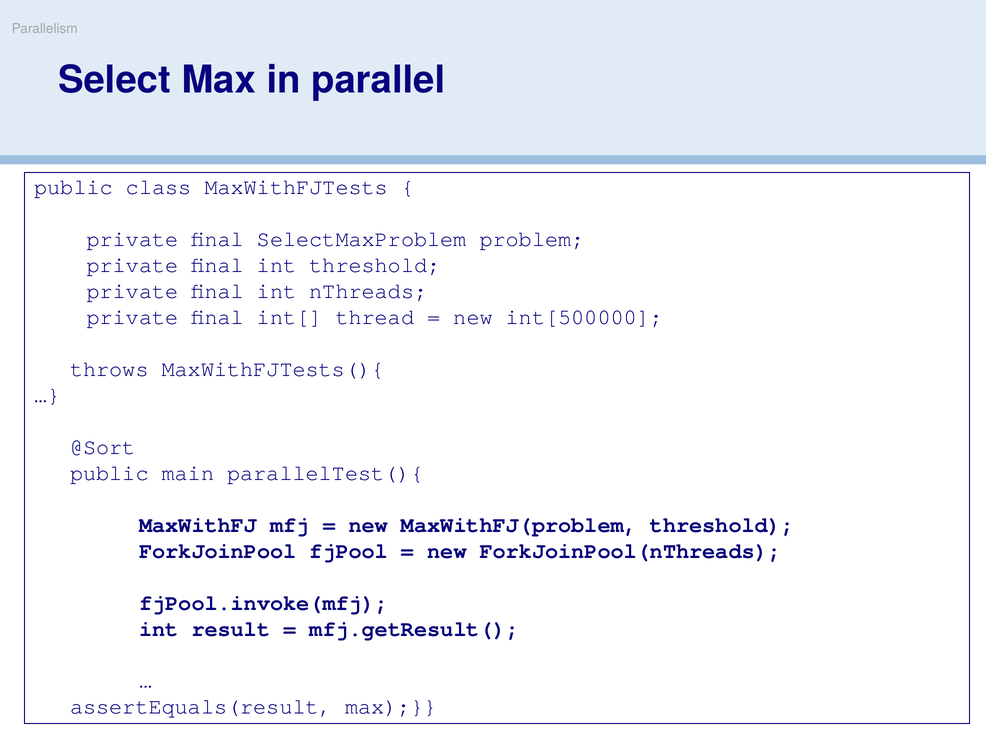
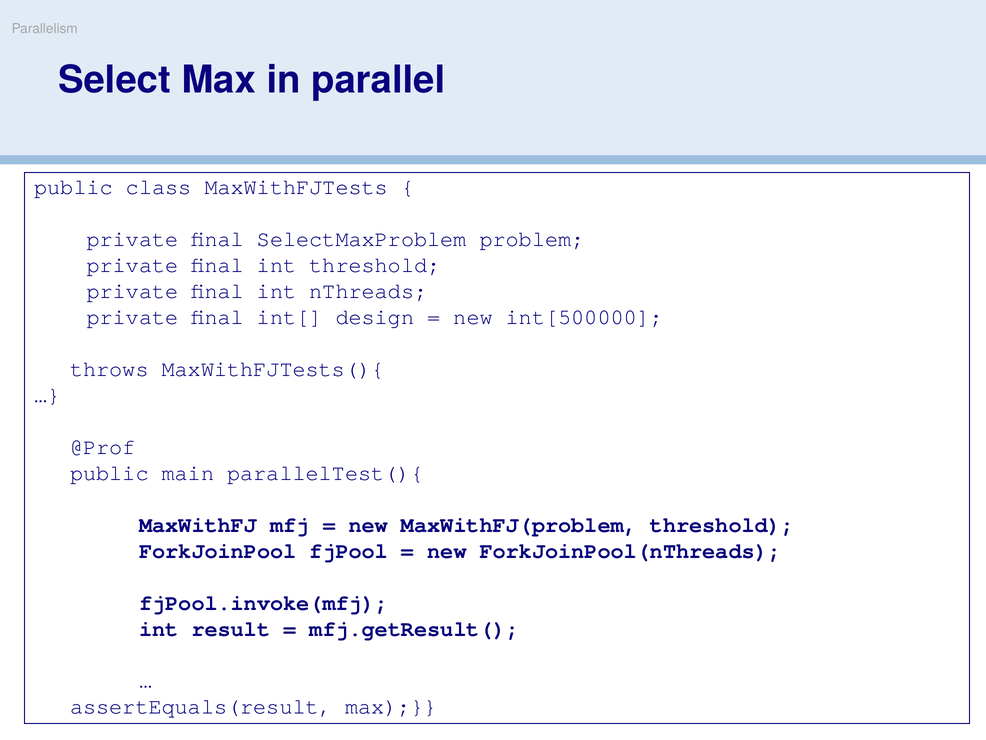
thread: thread -> design
@Sort: @Sort -> @Prof
